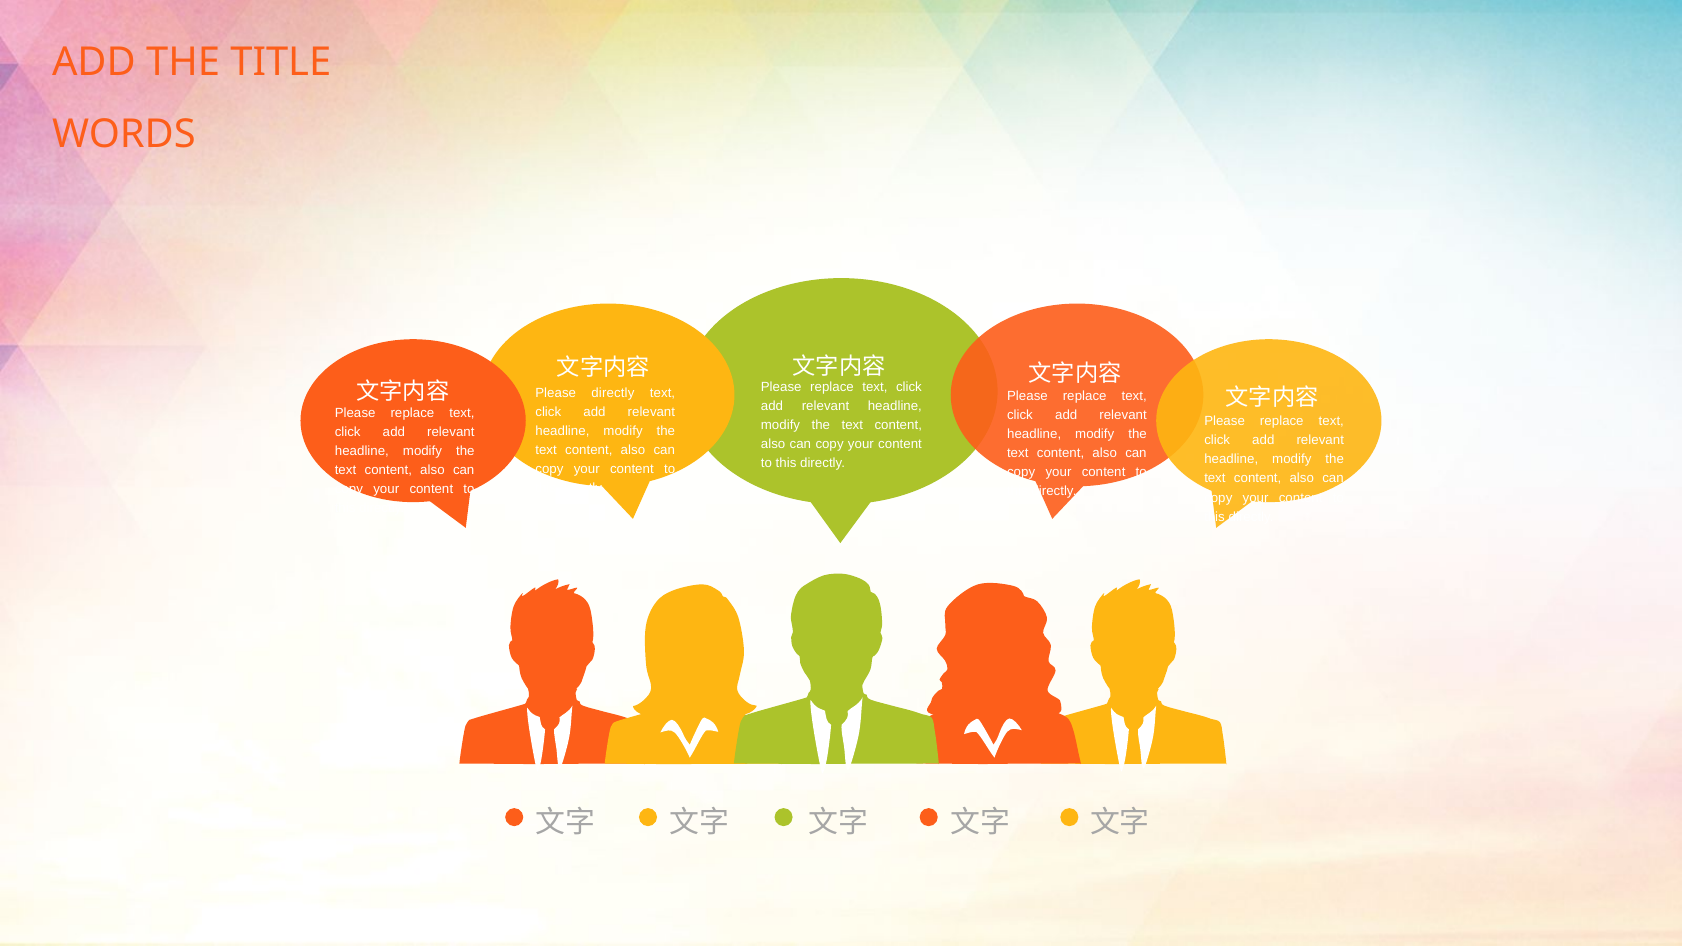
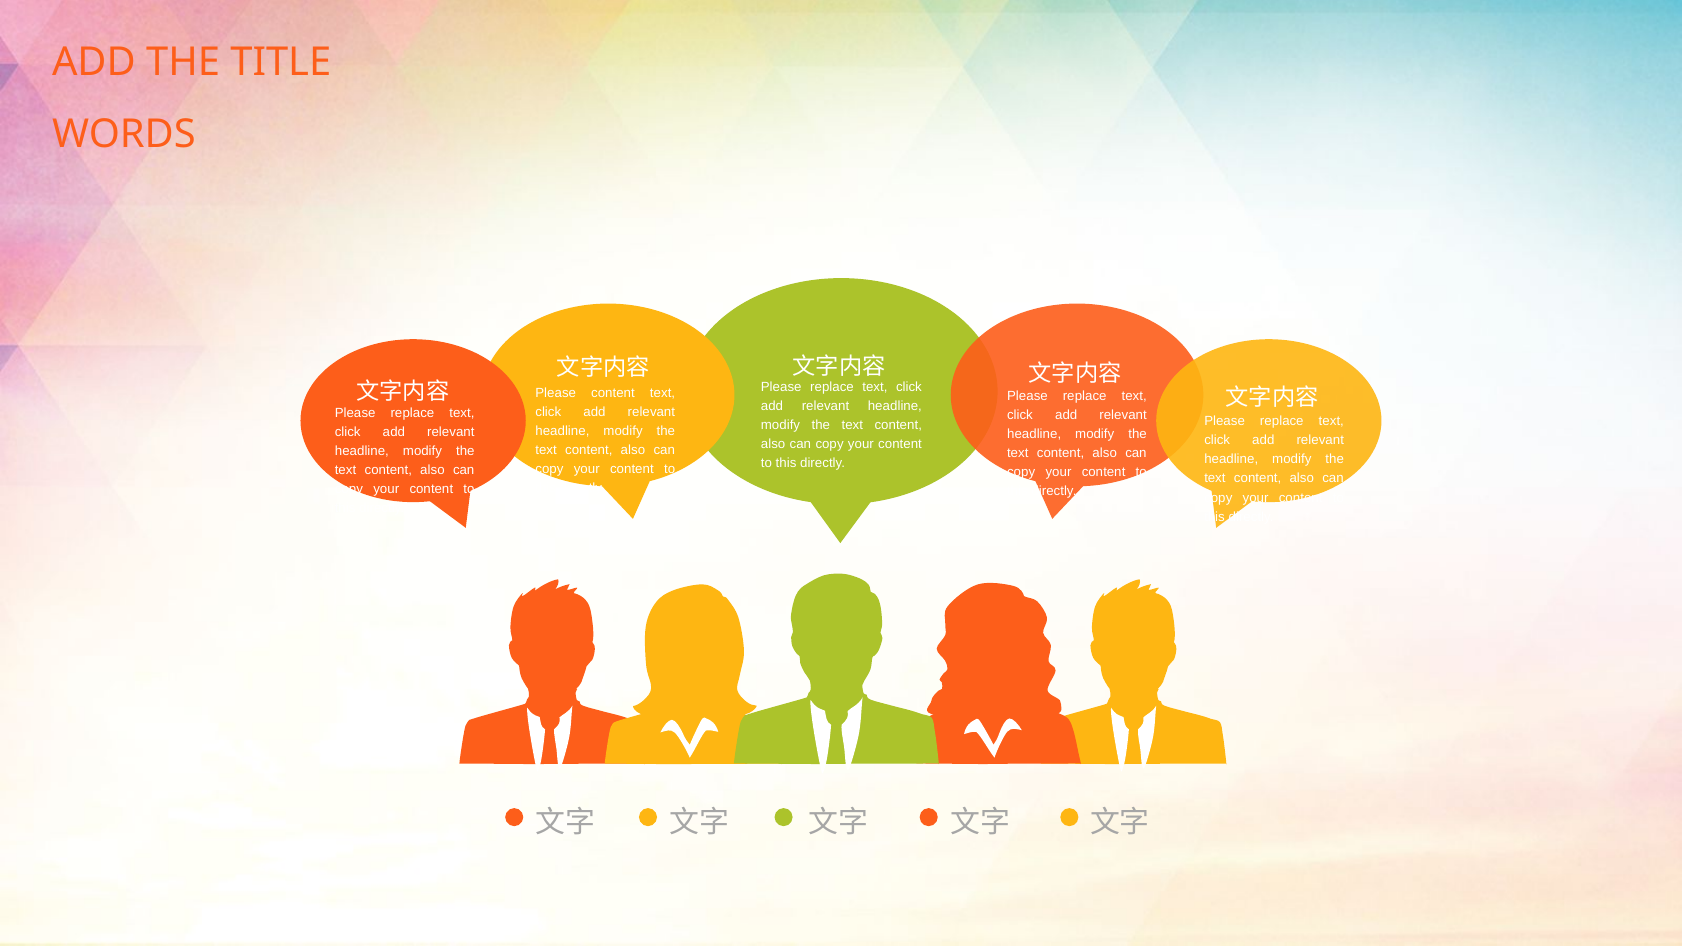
Please directly: directly -> content
